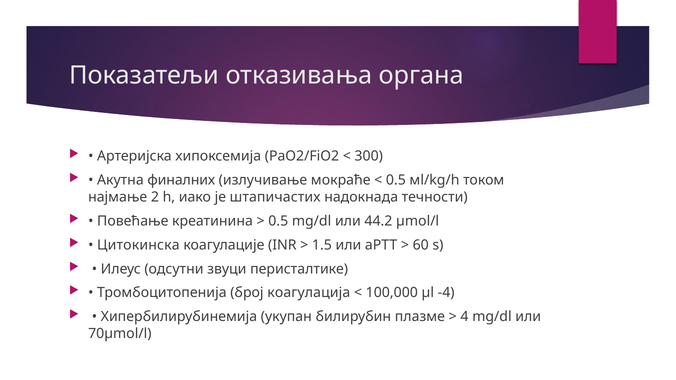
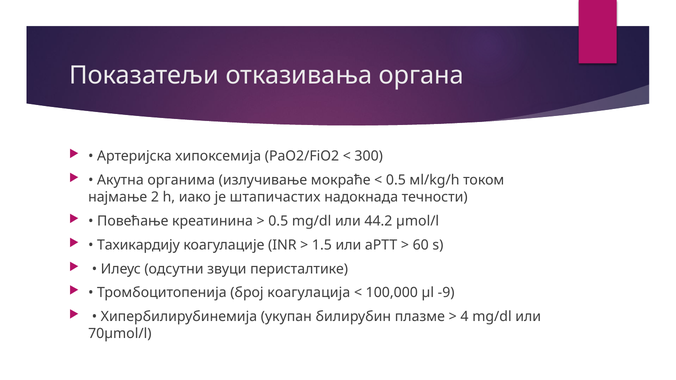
финалних: финалних -> органима
Цитокинска: Цитокинска -> Тахикардију
-4: -4 -> -9
